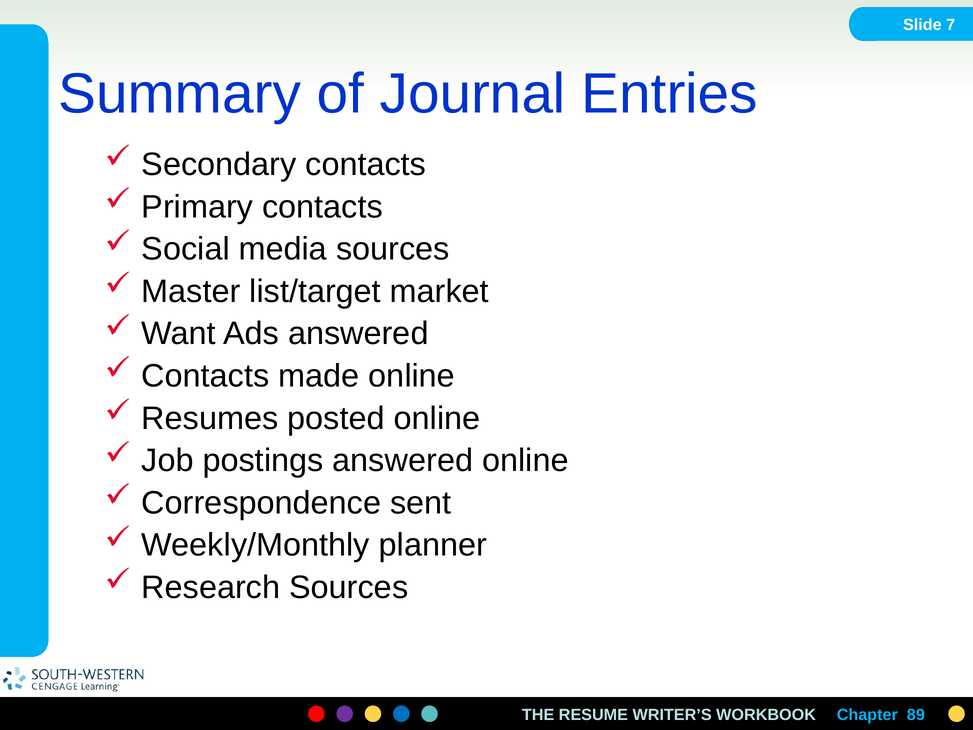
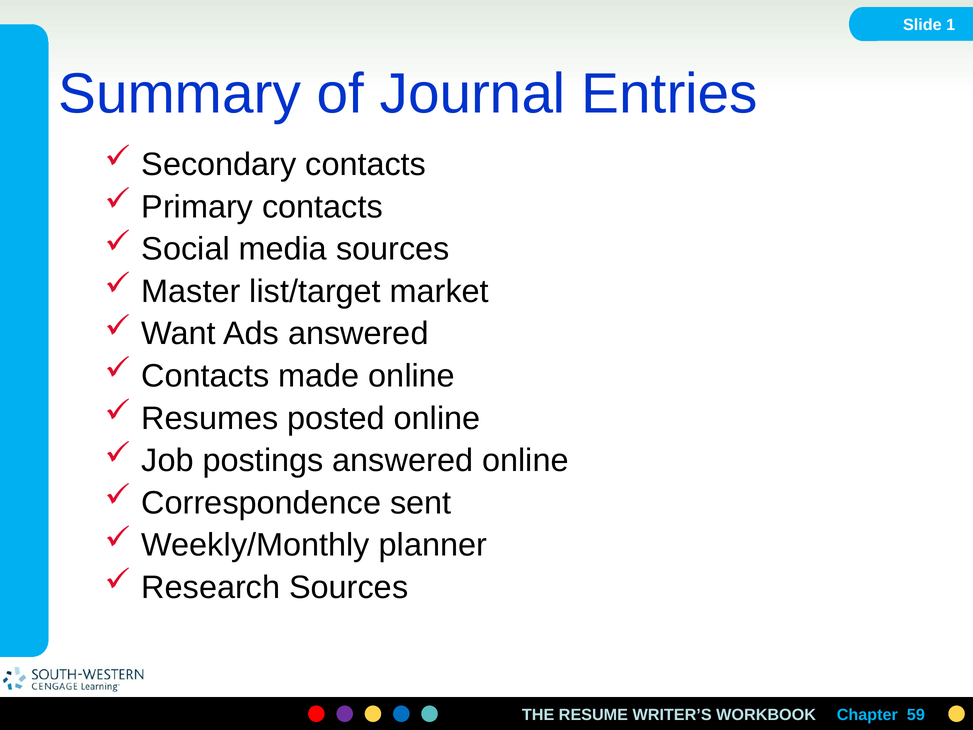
7: 7 -> 1
89: 89 -> 59
